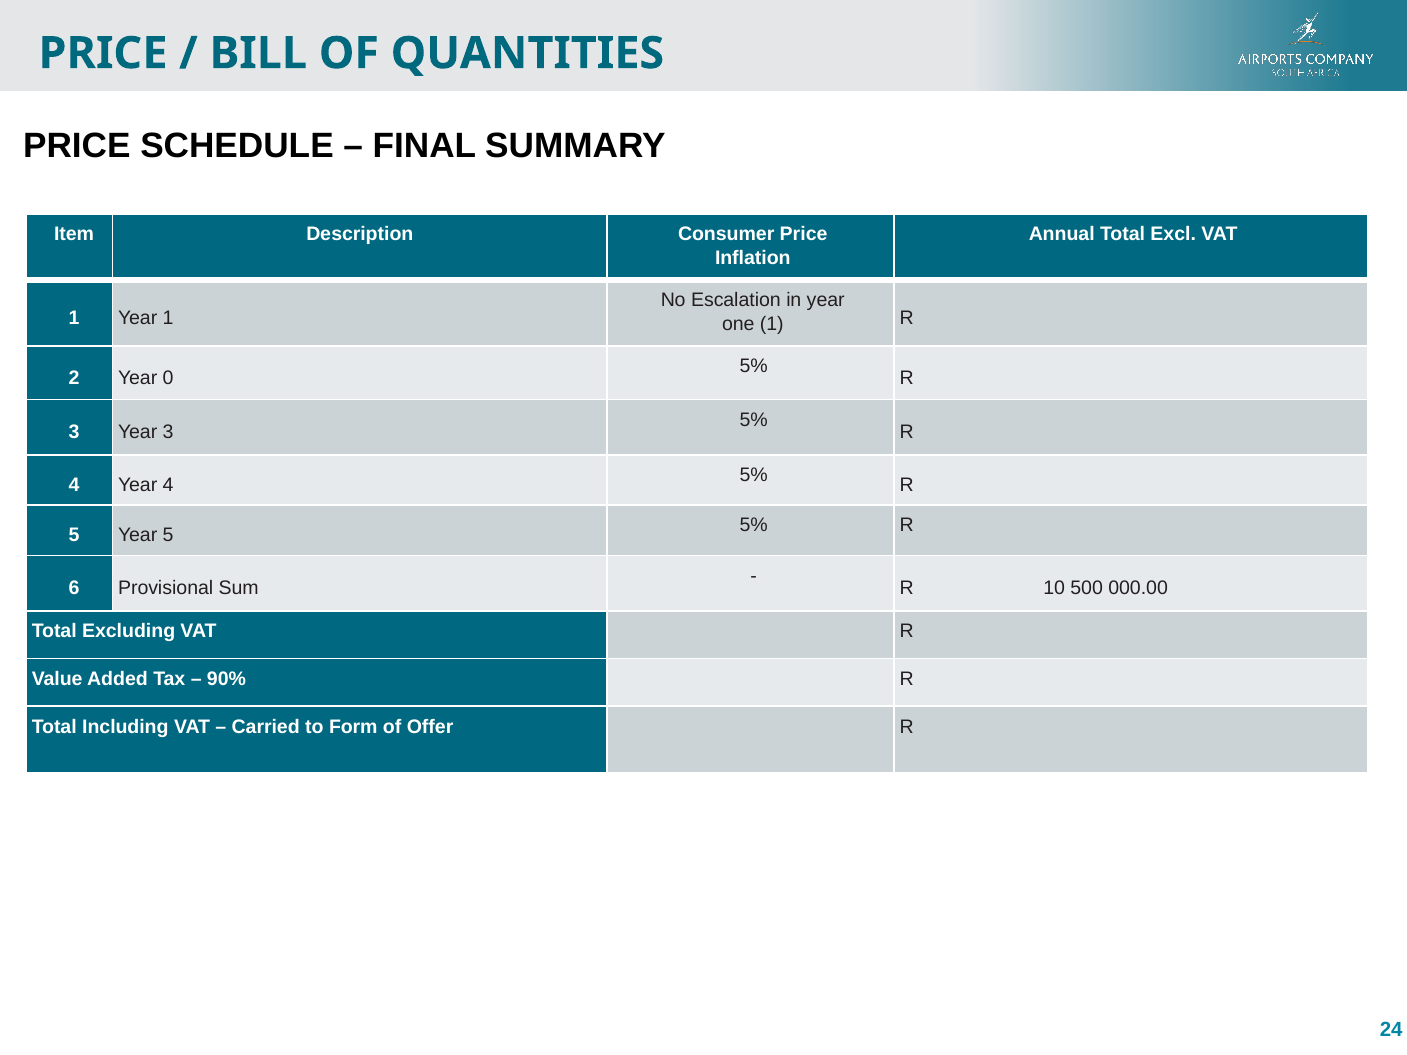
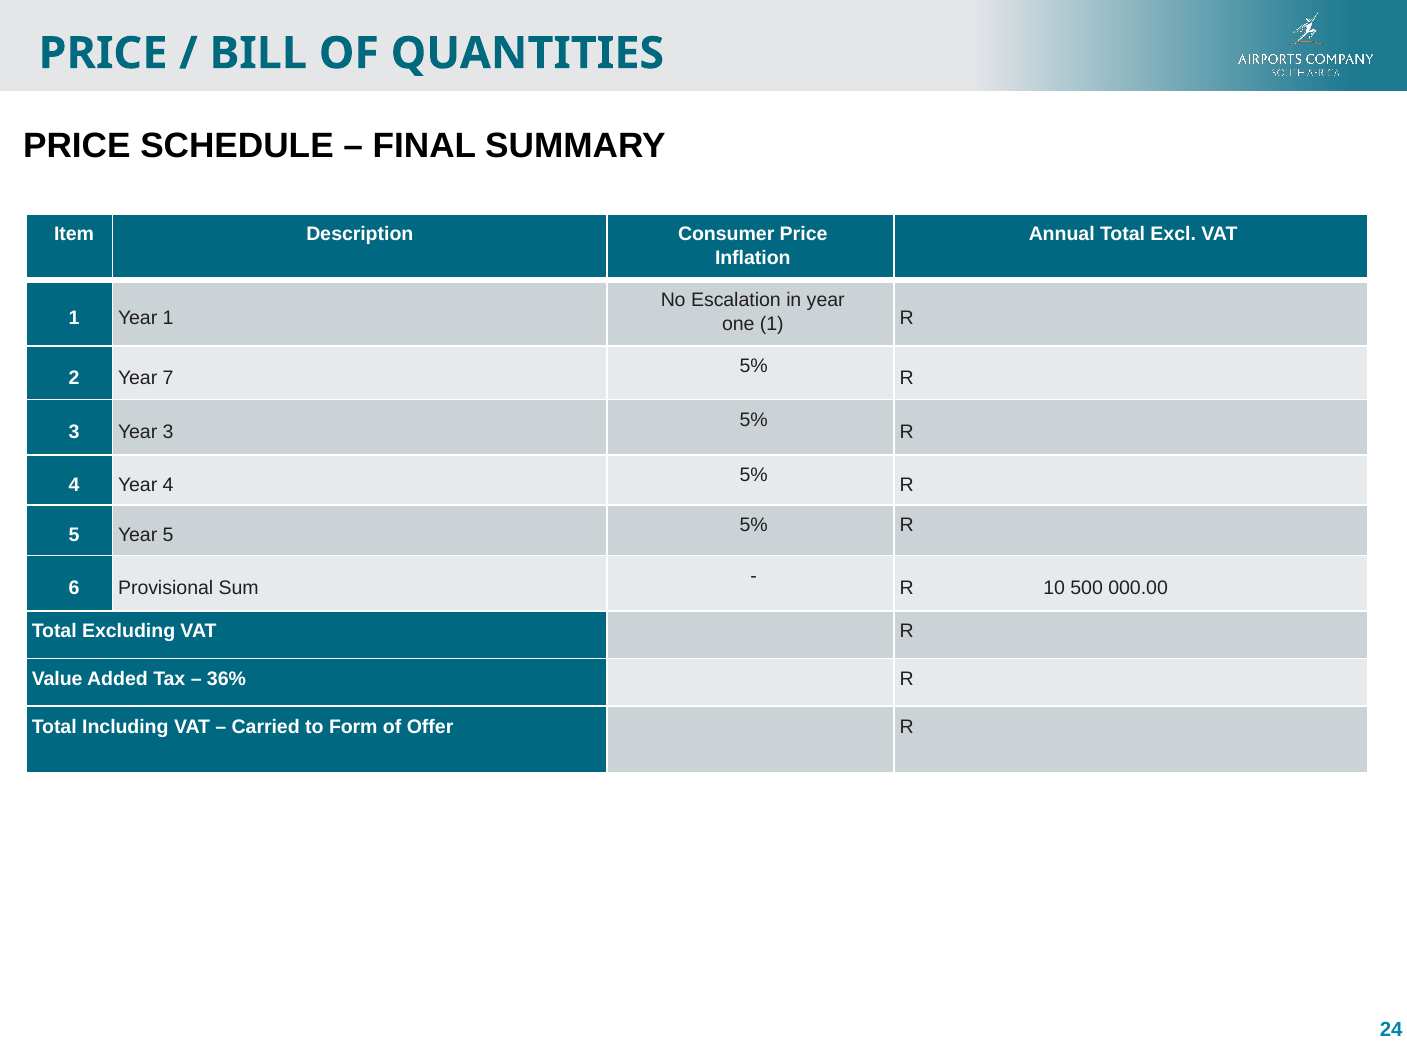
0: 0 -> 7
90%: 90% -> 36%
